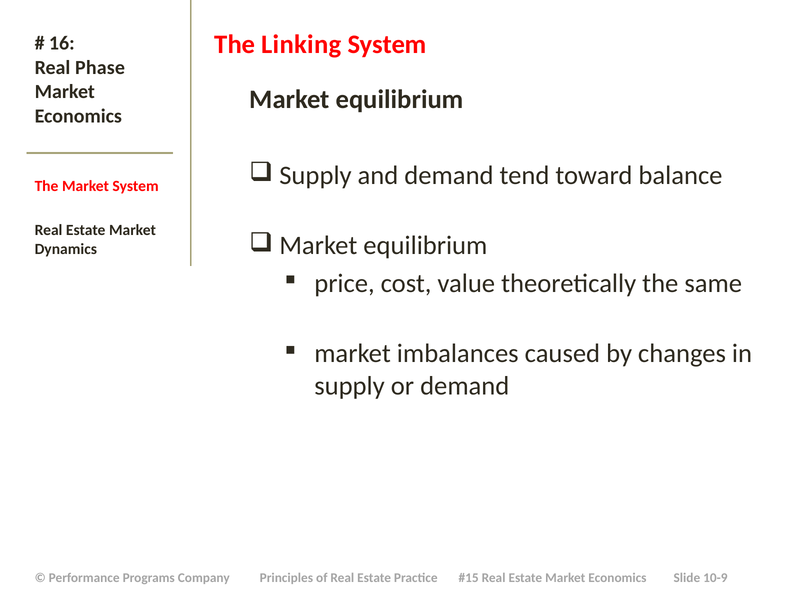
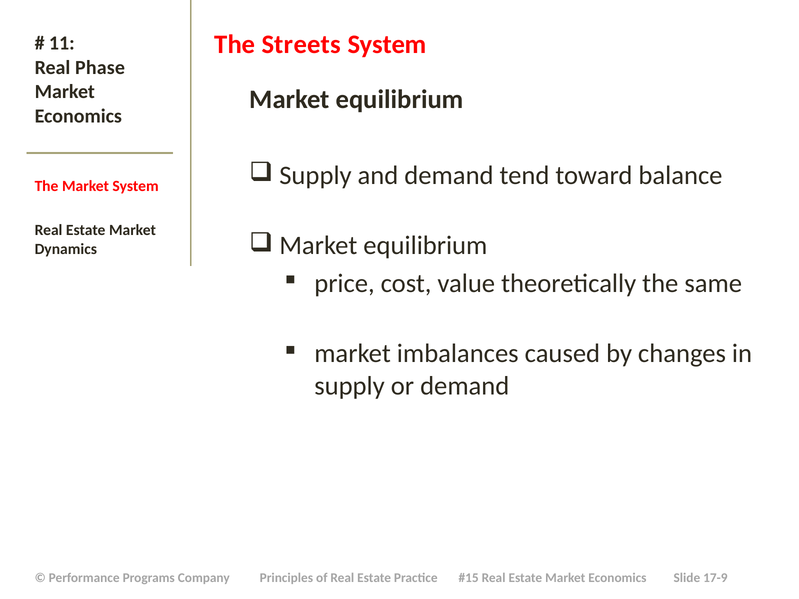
Linking: Linking -> Streets
16: 16 -> 11
10-9: 10-9 -> 17-9
